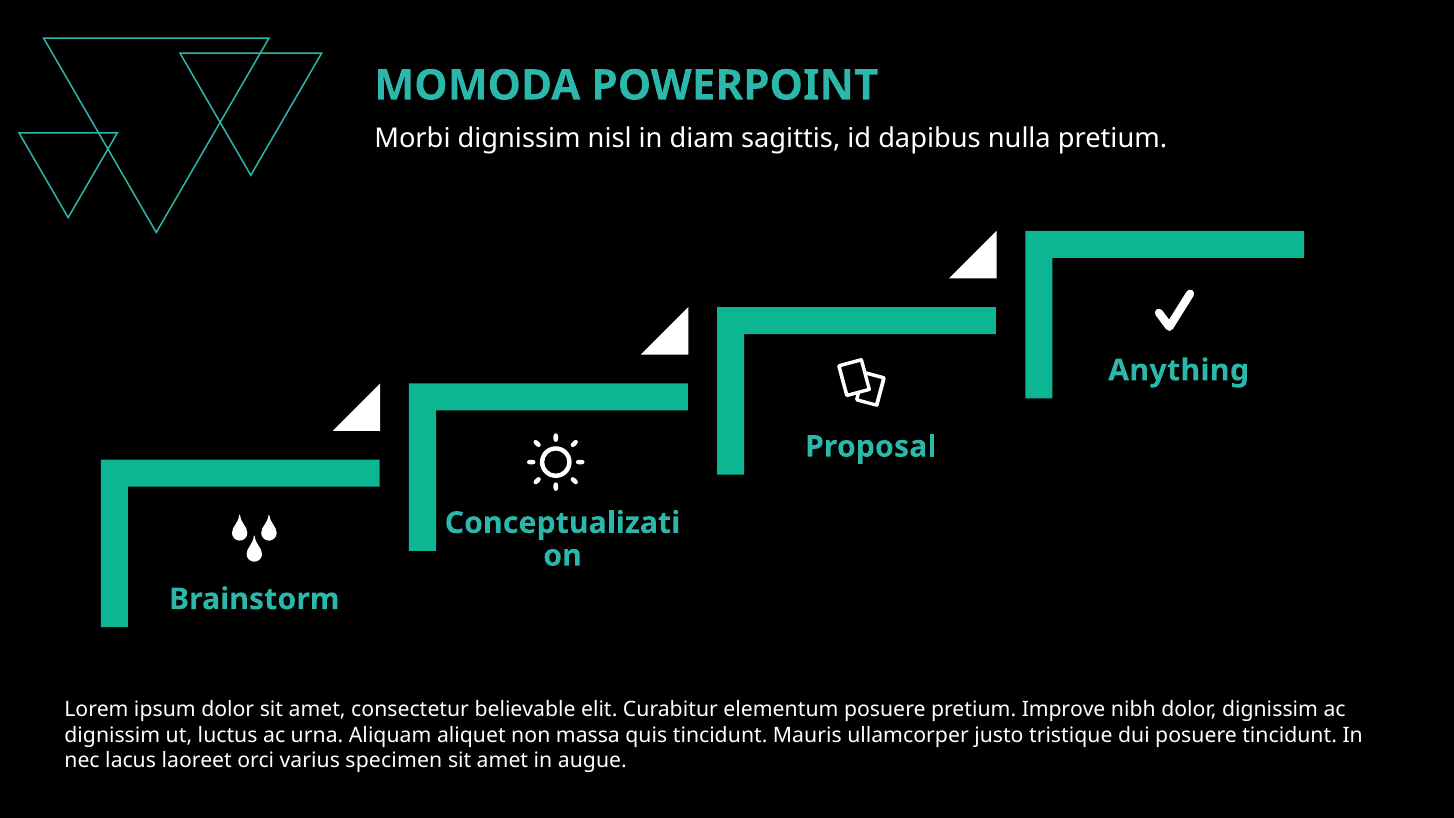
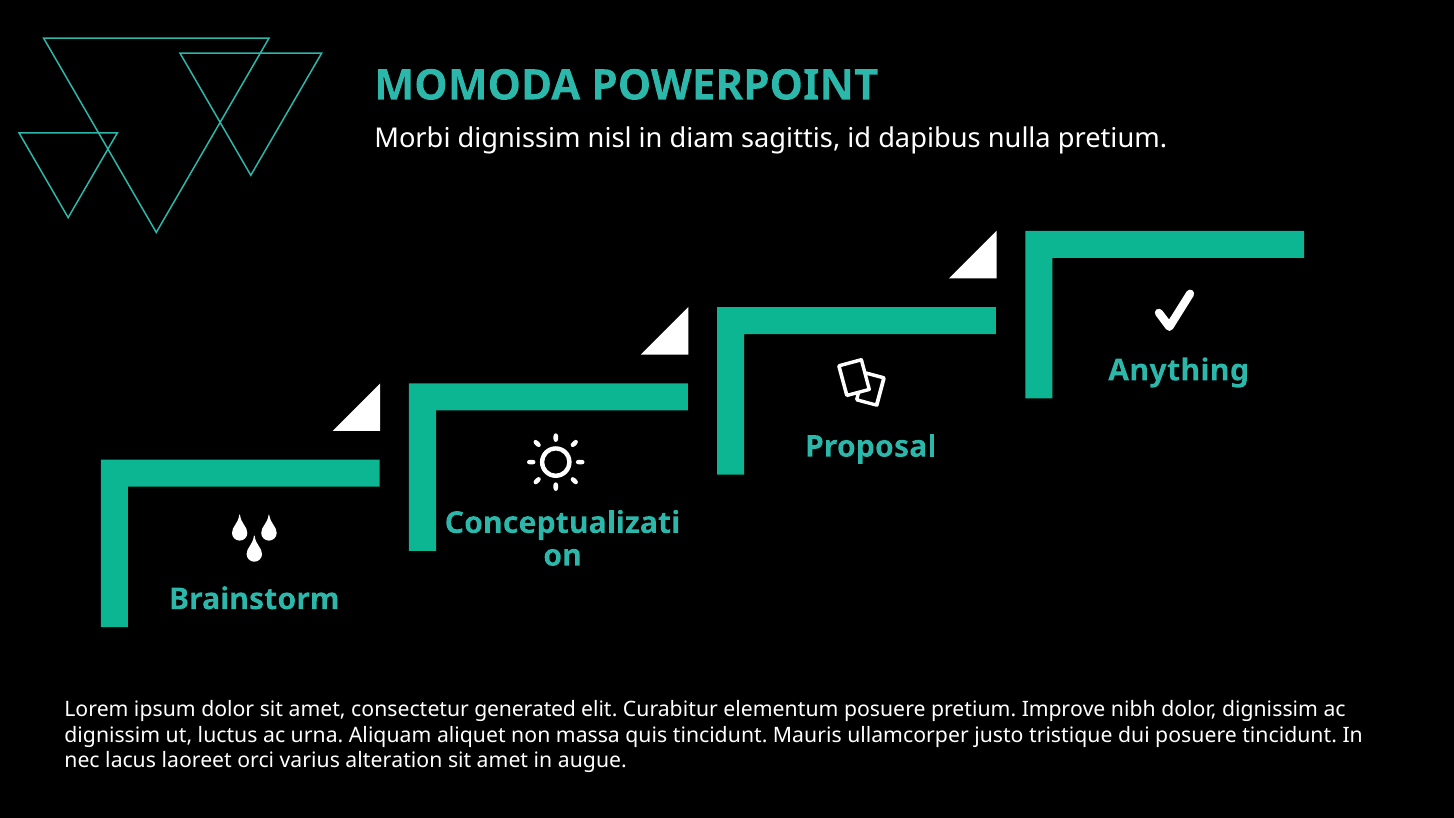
believable: believable -> generated
specimen: specimen -> alteration
